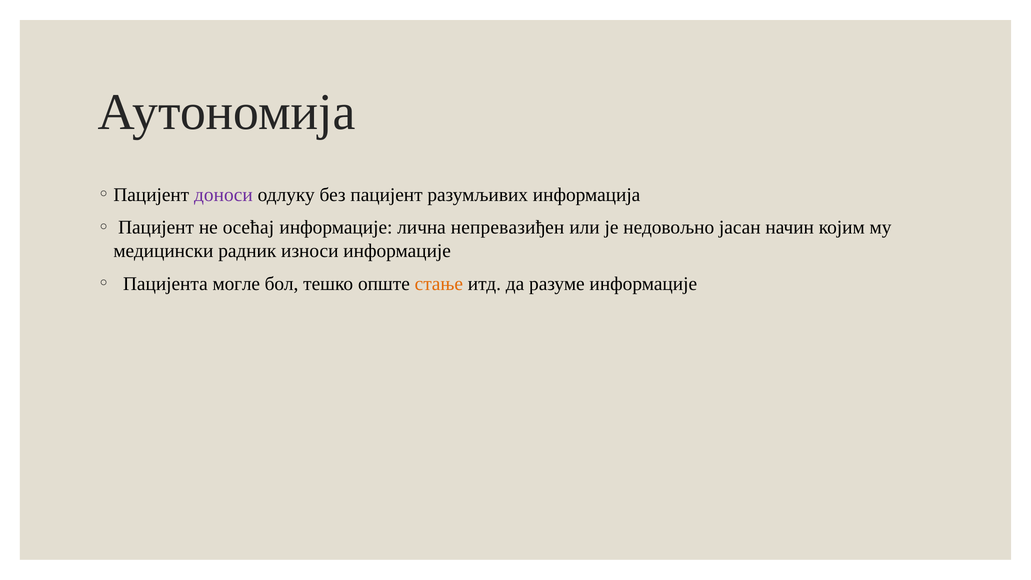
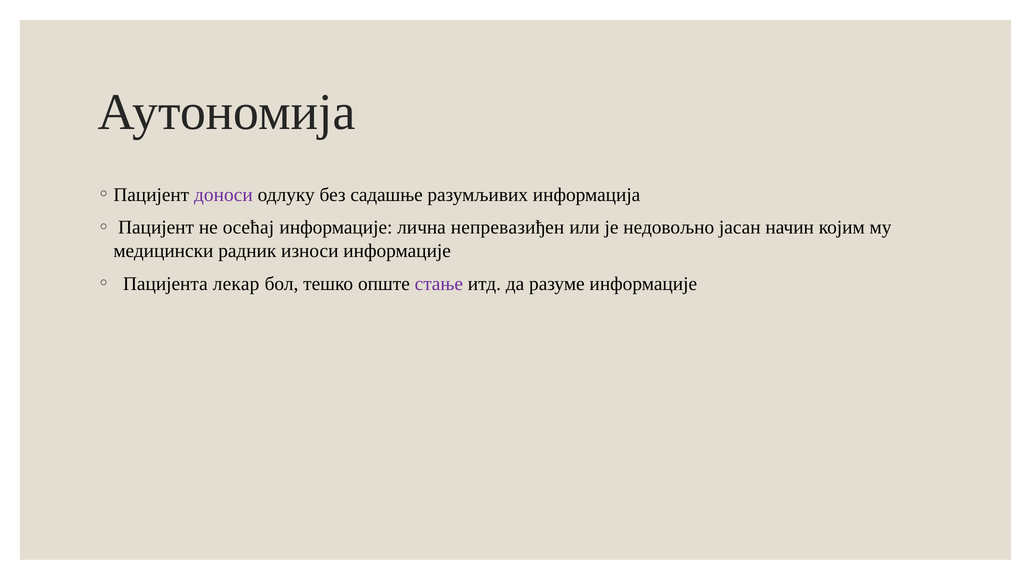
без пацијент: пацијент -> садашње
могле: могле -> лекар
стање colour: orange -> purple
